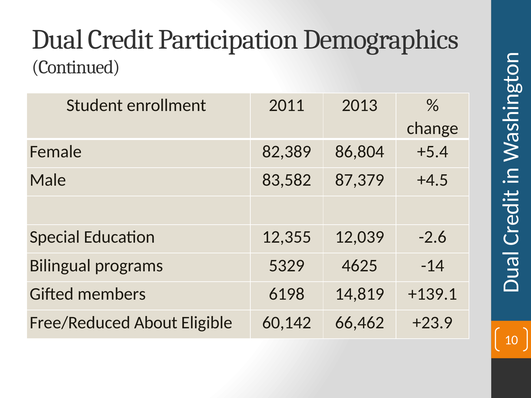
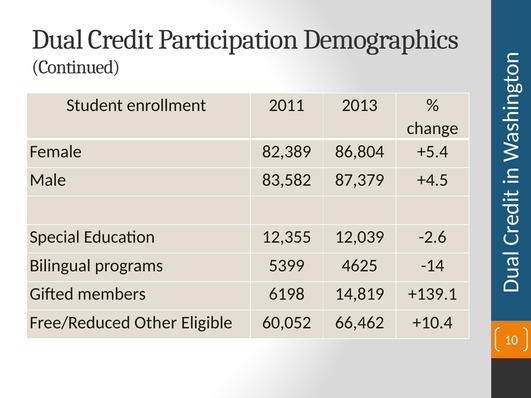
5329: 5329 -> 5399
About: About -> Other
60,142: 60,142 -> 60,052
+23.9: +23.9 -> +10.4
